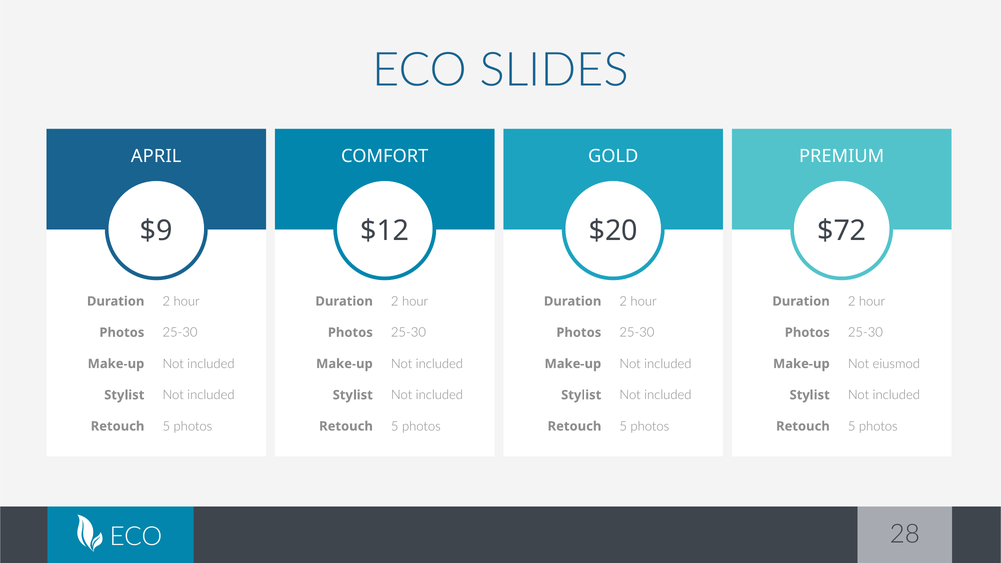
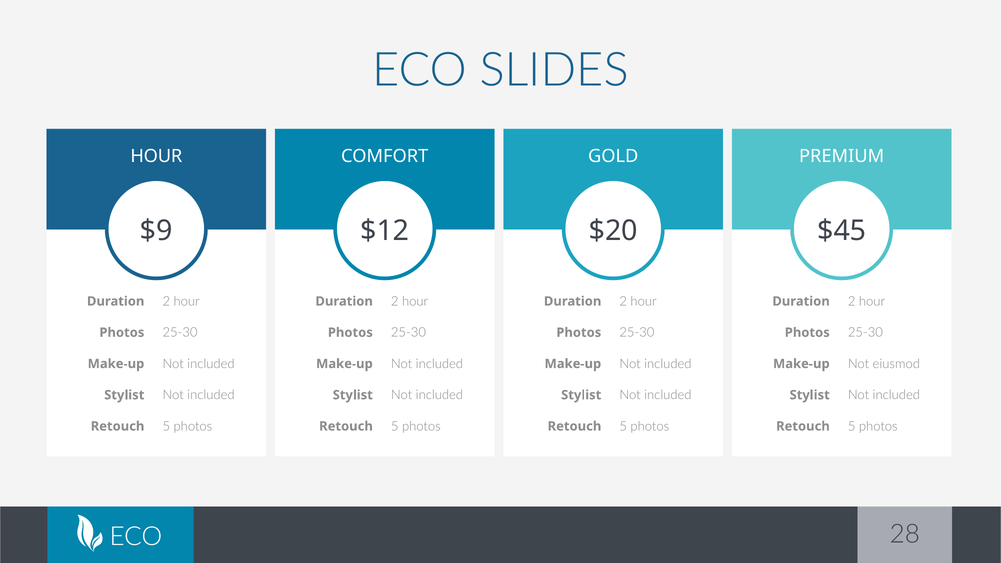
APRIL at (156, 156): APRIL -> HOUR
$72: $72 -> $45
